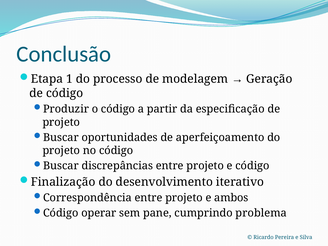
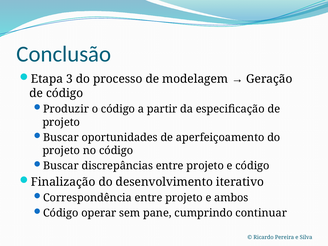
1: 1 -> 3
problema: problema -> continuar
